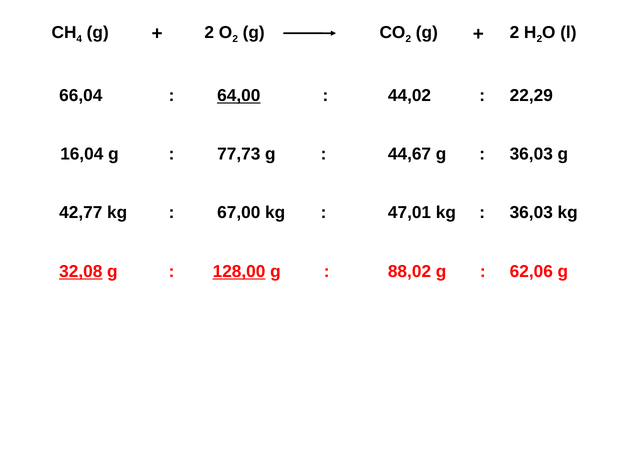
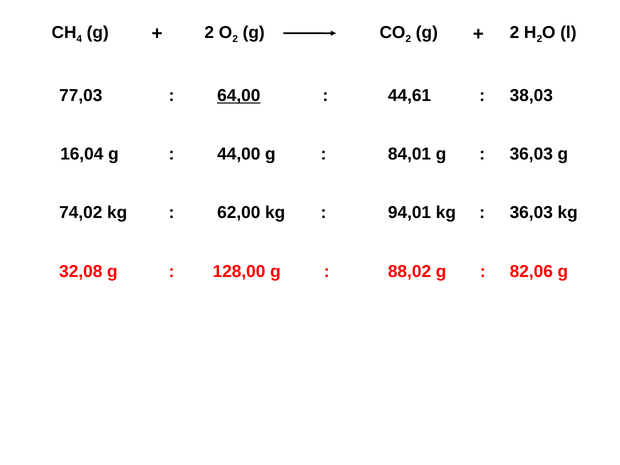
66,04: 66,04 -> 77,03
44,02: 44,02 -> 44,61
22,29: 22,29 -> 38,03
77,73: 77,73 -> 44,00
44,67: 44,67 -> 84,01
42,77: 42,77 -> 74,02
67,00: 67,00 -> 62,00
47,01: 47,01 -> 94,01
32,08 underline: present -> none
128,00 underline: present -> none
62,06: 62,06 -> 82,06
